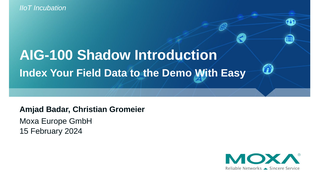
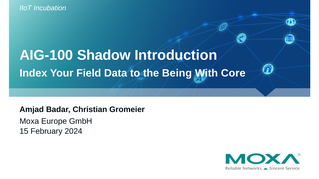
Demo: Demo -> Being
Easy: Easy -> Core
